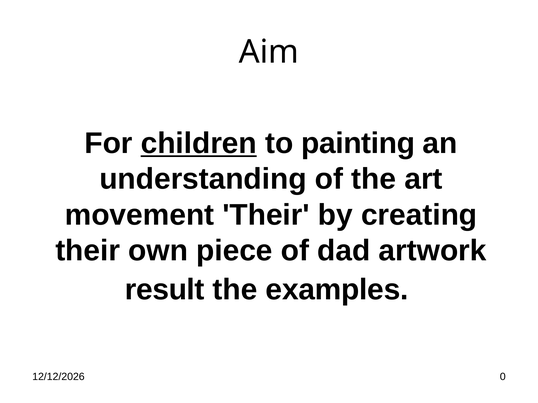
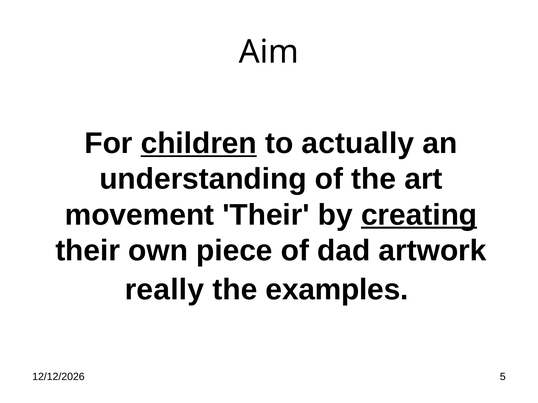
painting: painting -> actually
creating underline: none -> present
result: result -> really
0: 0 -> 5
